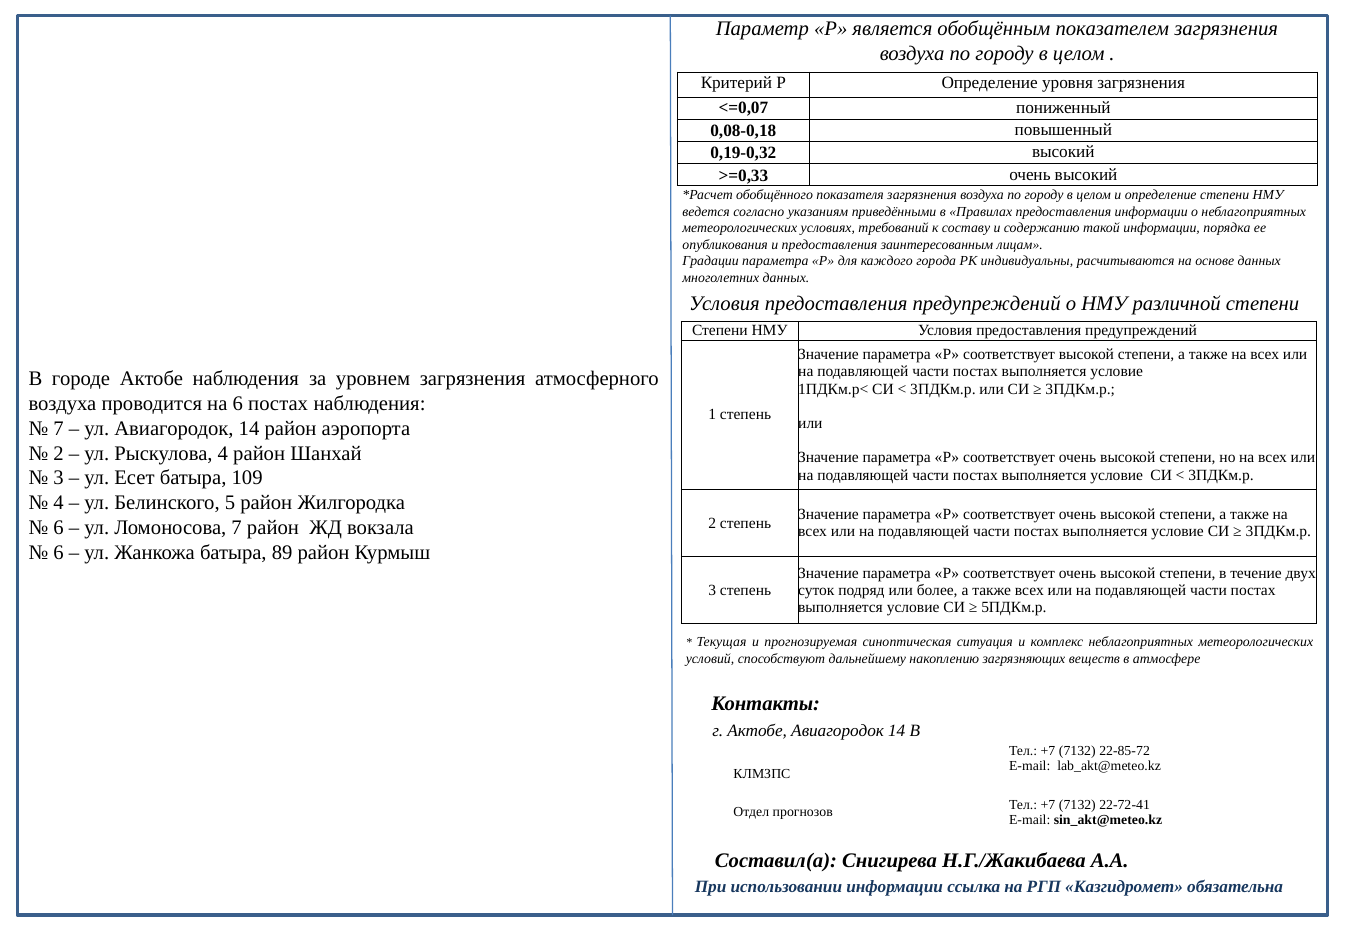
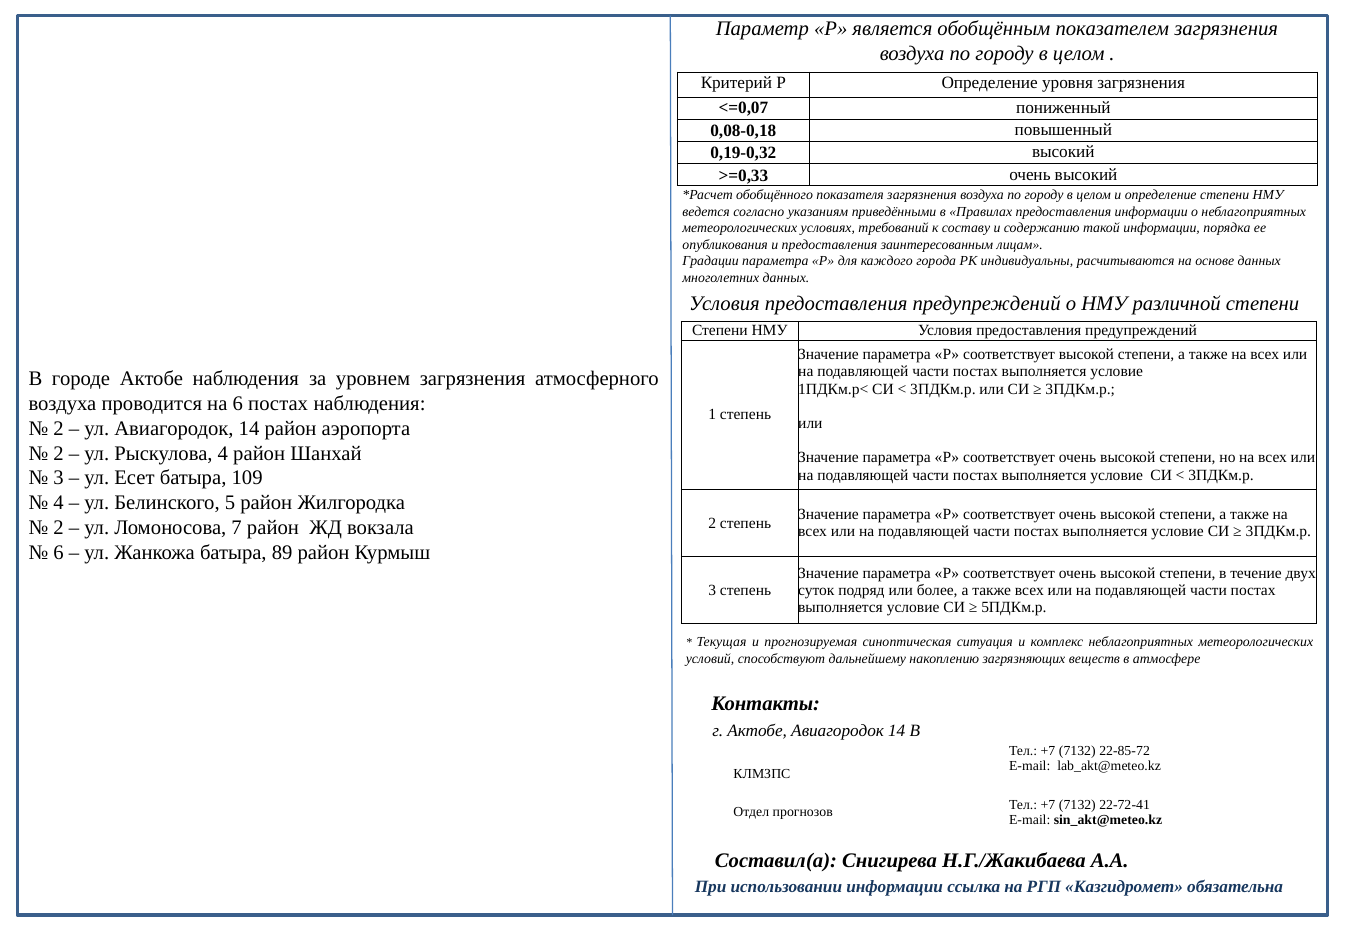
7 at (59, 428): 7 -> 2
6 at (59, 528): 6 -> 2
